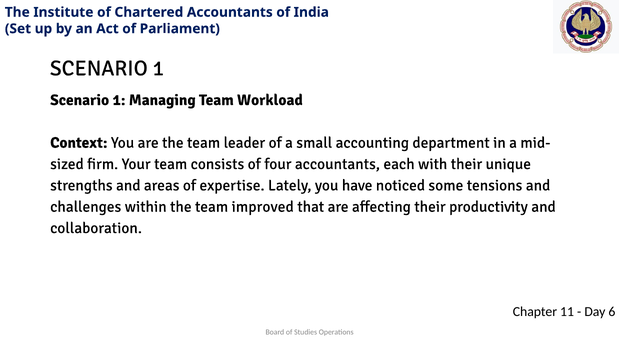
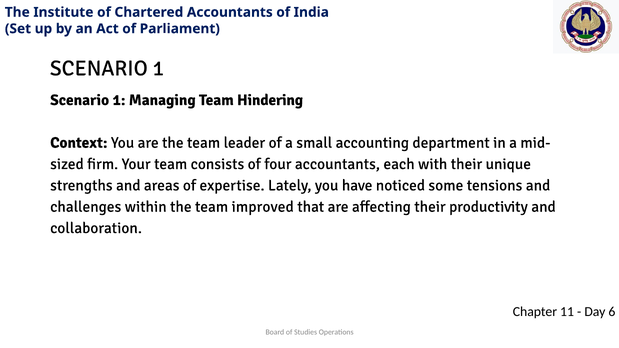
Workload: Workload -> Hindering
